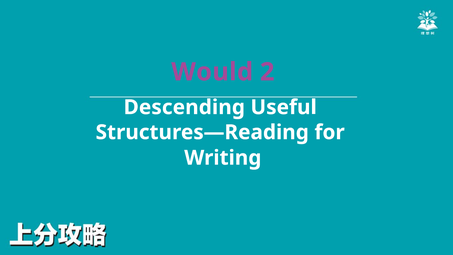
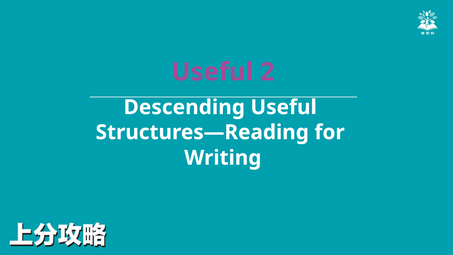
Would at (212, 72): Would -> Useful
